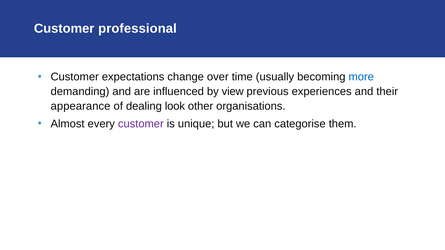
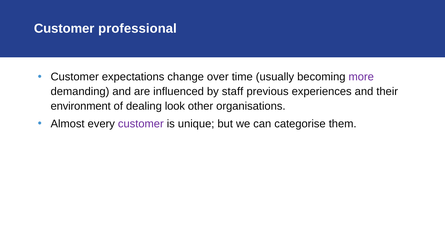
more colour: blue -> purple
view: view -> staff
appearance: appearance -> environment
